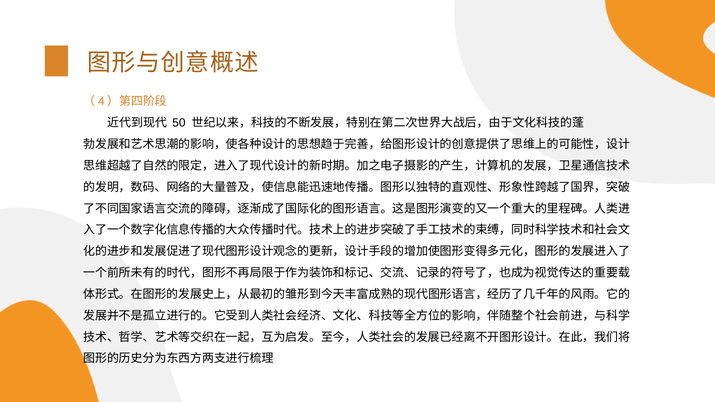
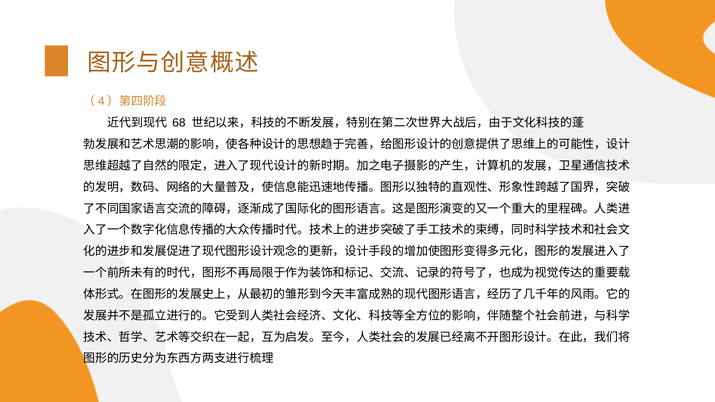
50: 50 -> 68
